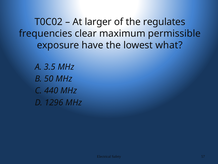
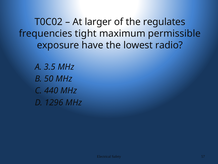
clear: clear -> tight
what: what -> radio
